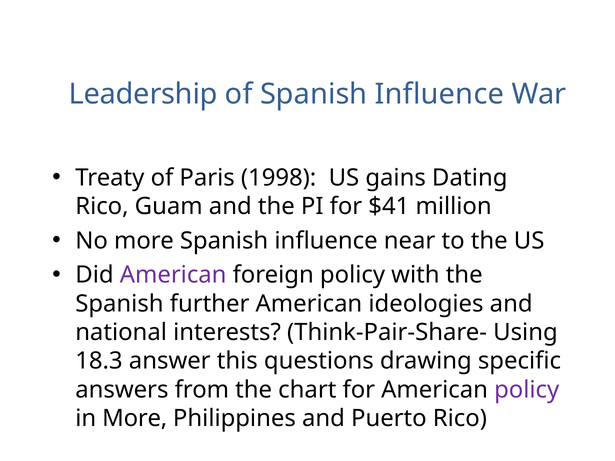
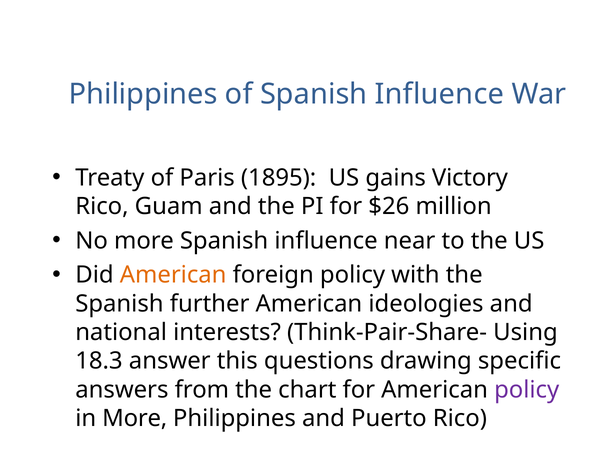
Leadership at (143, 94): Leadership -> Philippines
1998: 1998 -> 1895
Dating: Dating -> Victory
$41: $41 -> $26
American at (173, 275) colour: purple -> orange
